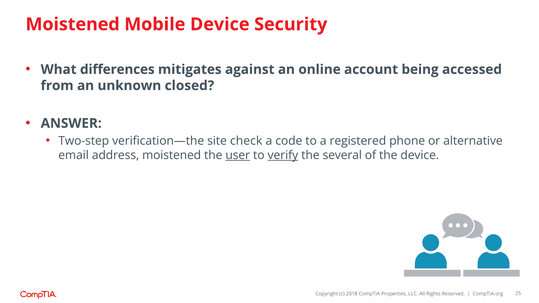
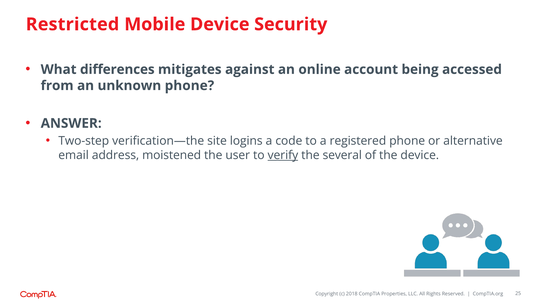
Moistened at (73, 24): Moistened -> Restricted
unknown closed: closed -> phone
check: check -> logins
user underline: present -> none
